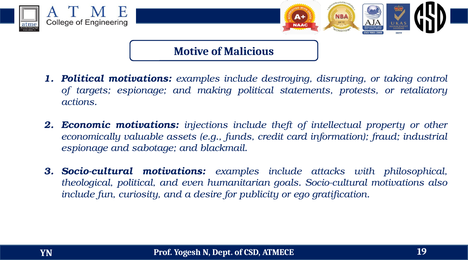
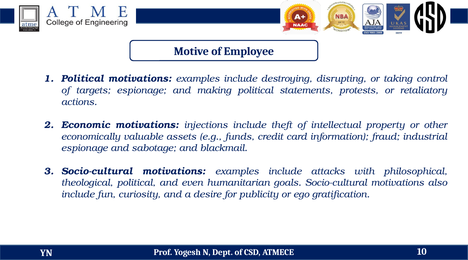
Malicious: Malicious -> Employee
19: 19 -> 10
